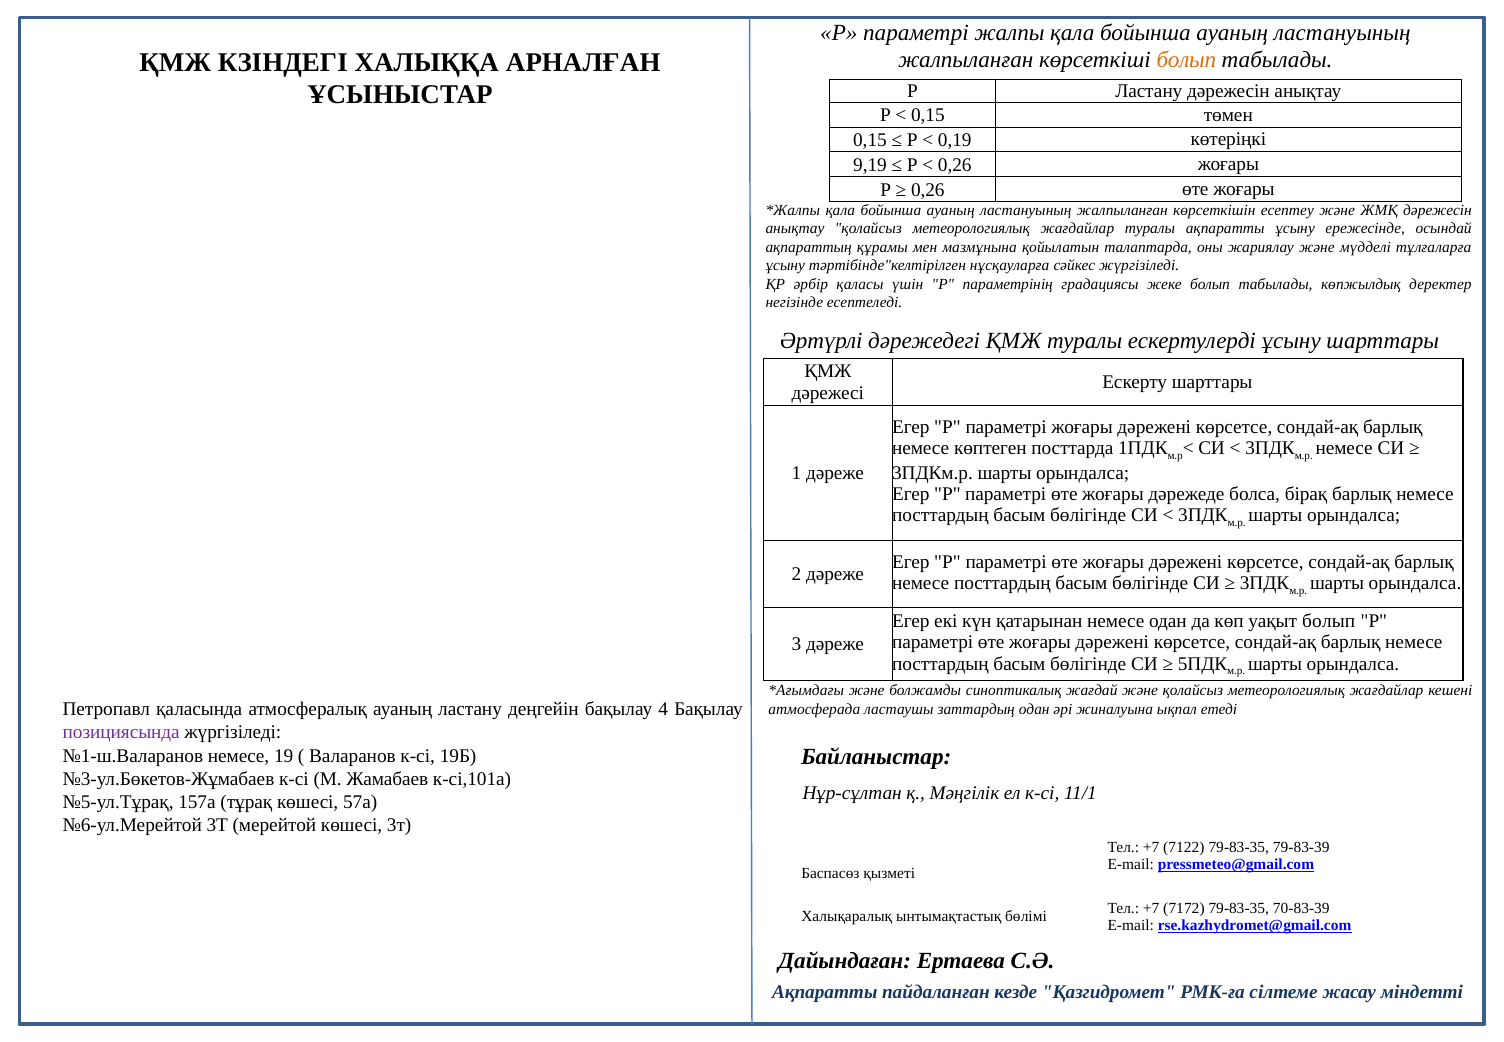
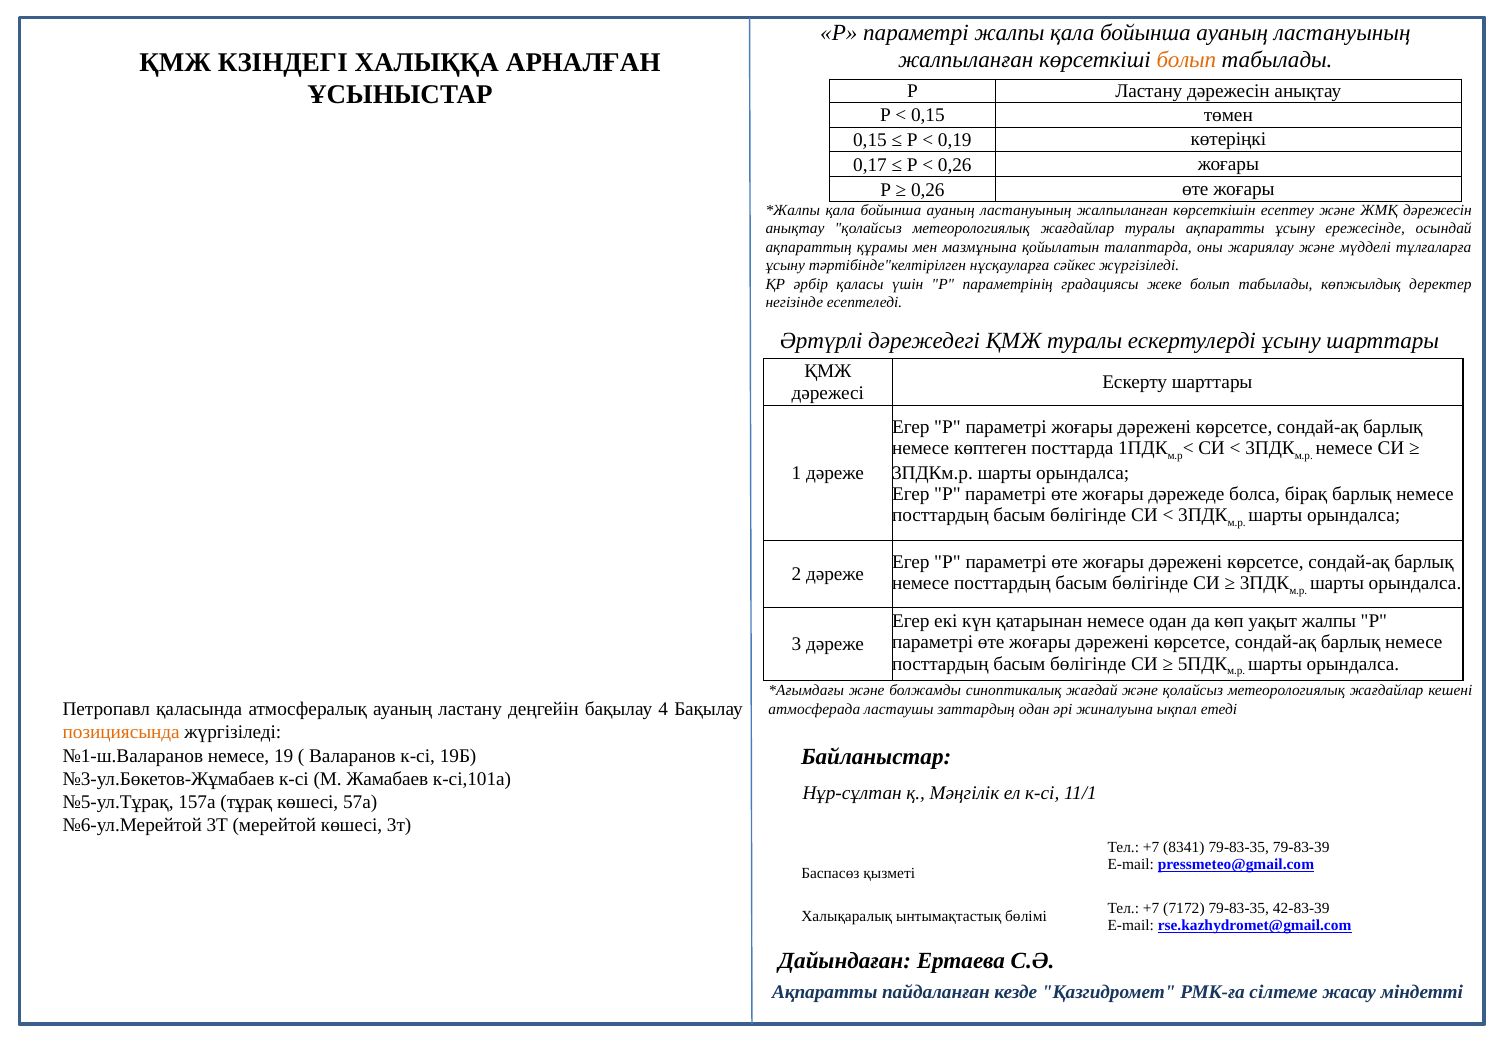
9,19: 9,19 -> 0,17
уақыт болып: болып -> жалпы
позициясында colour: purple -> orange
7122: 7122 -> 8341
70-83-39: 70-83-39 -> 42-83-39
